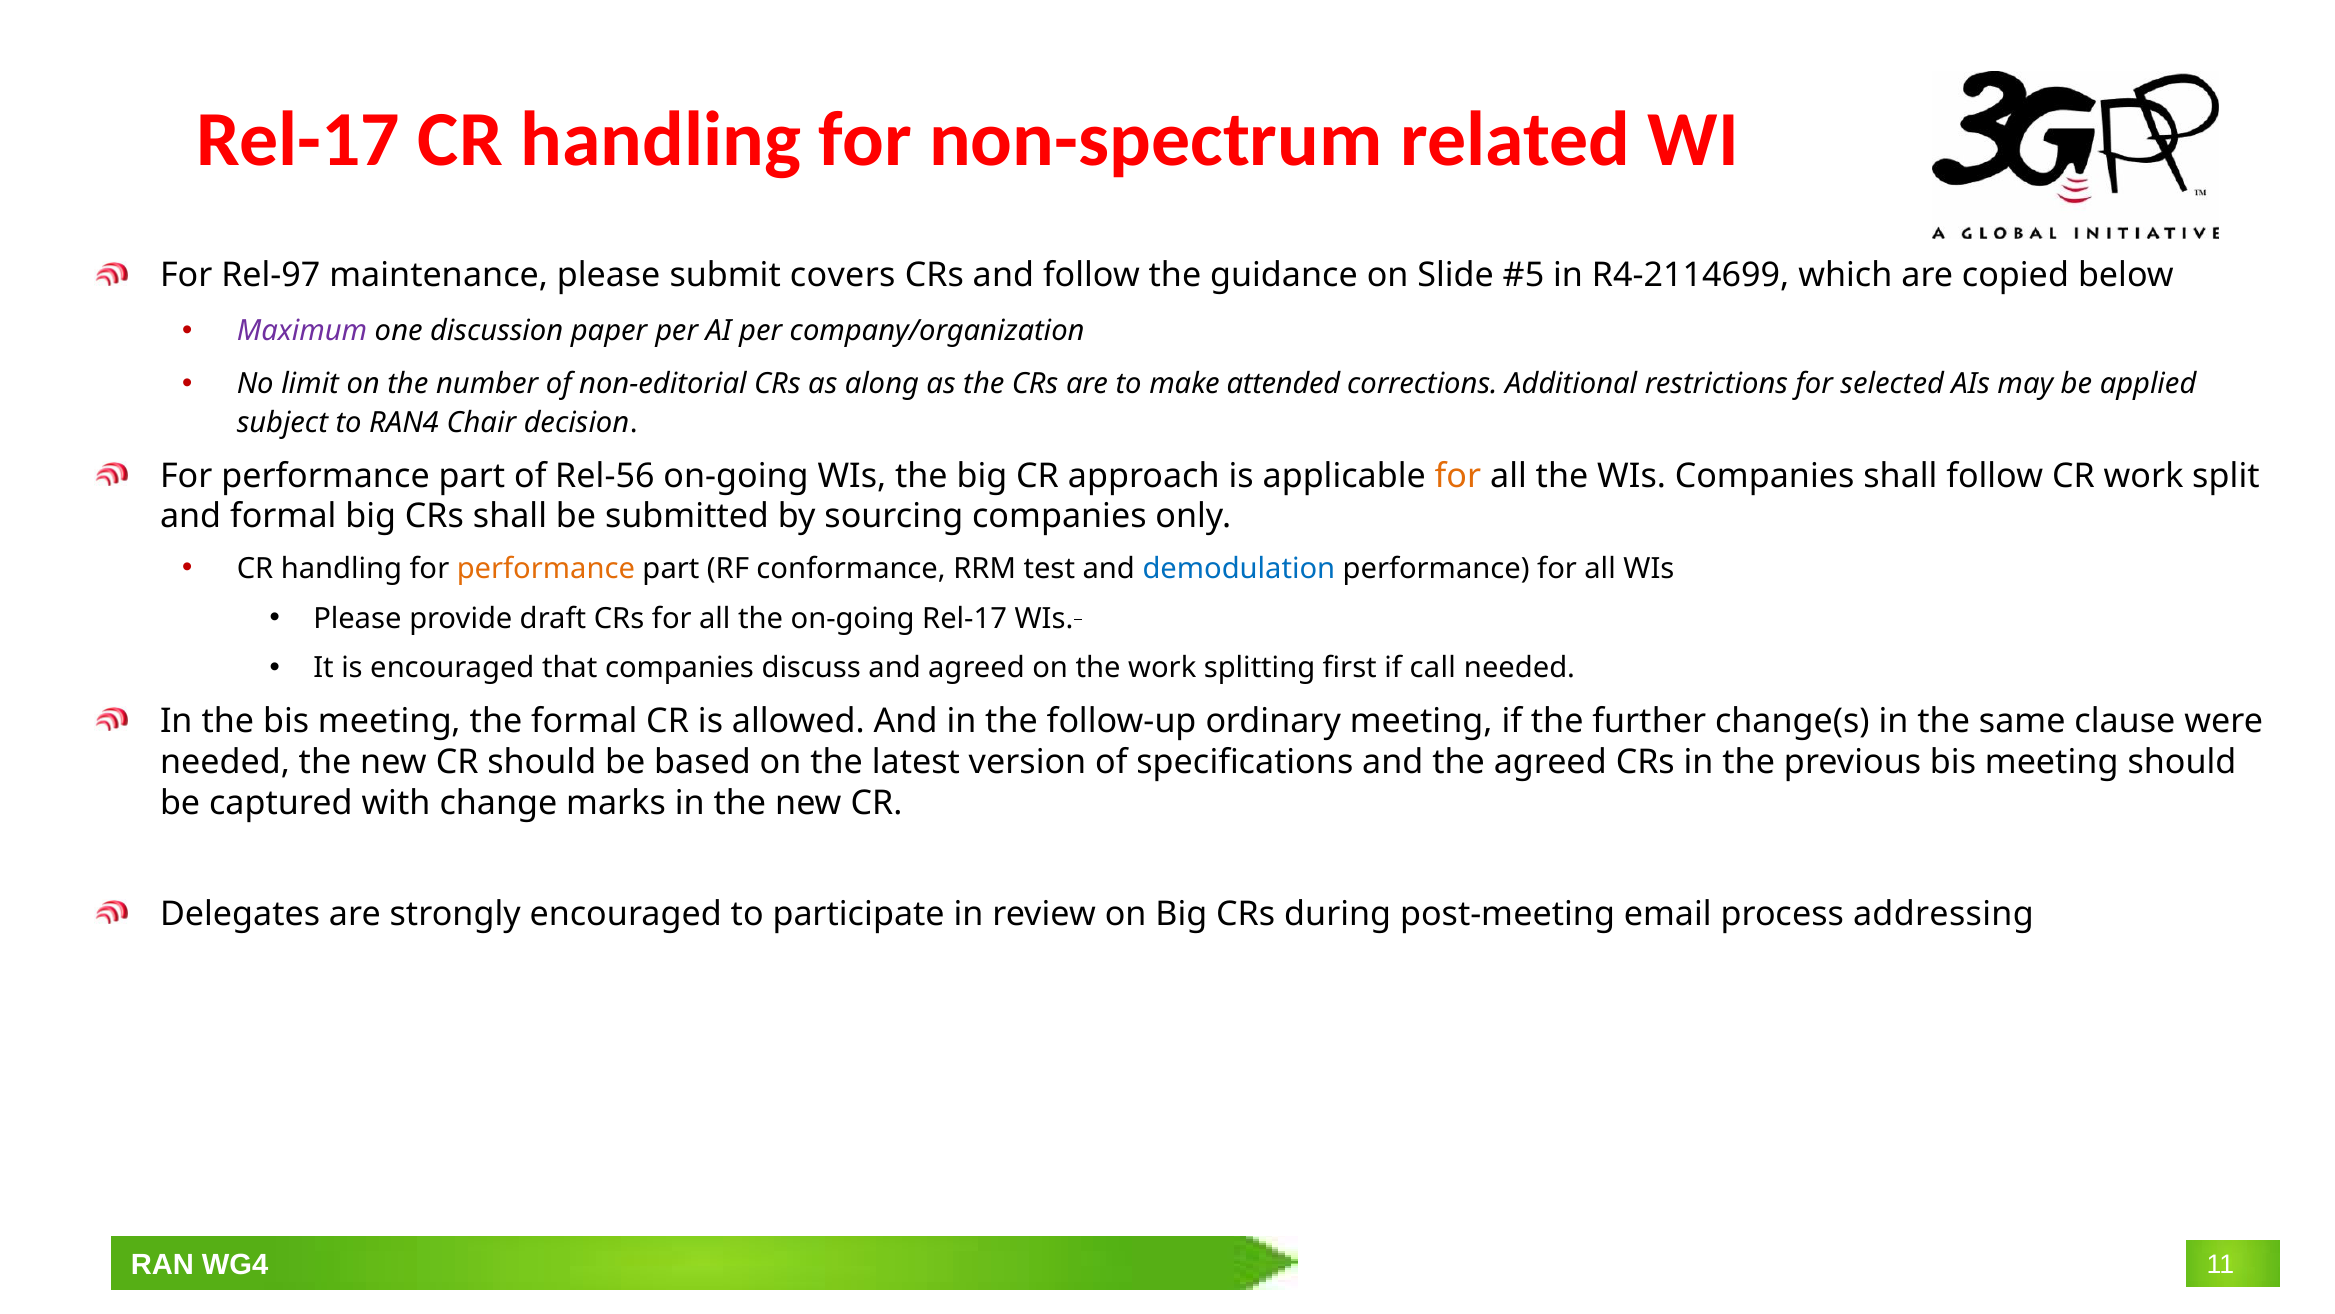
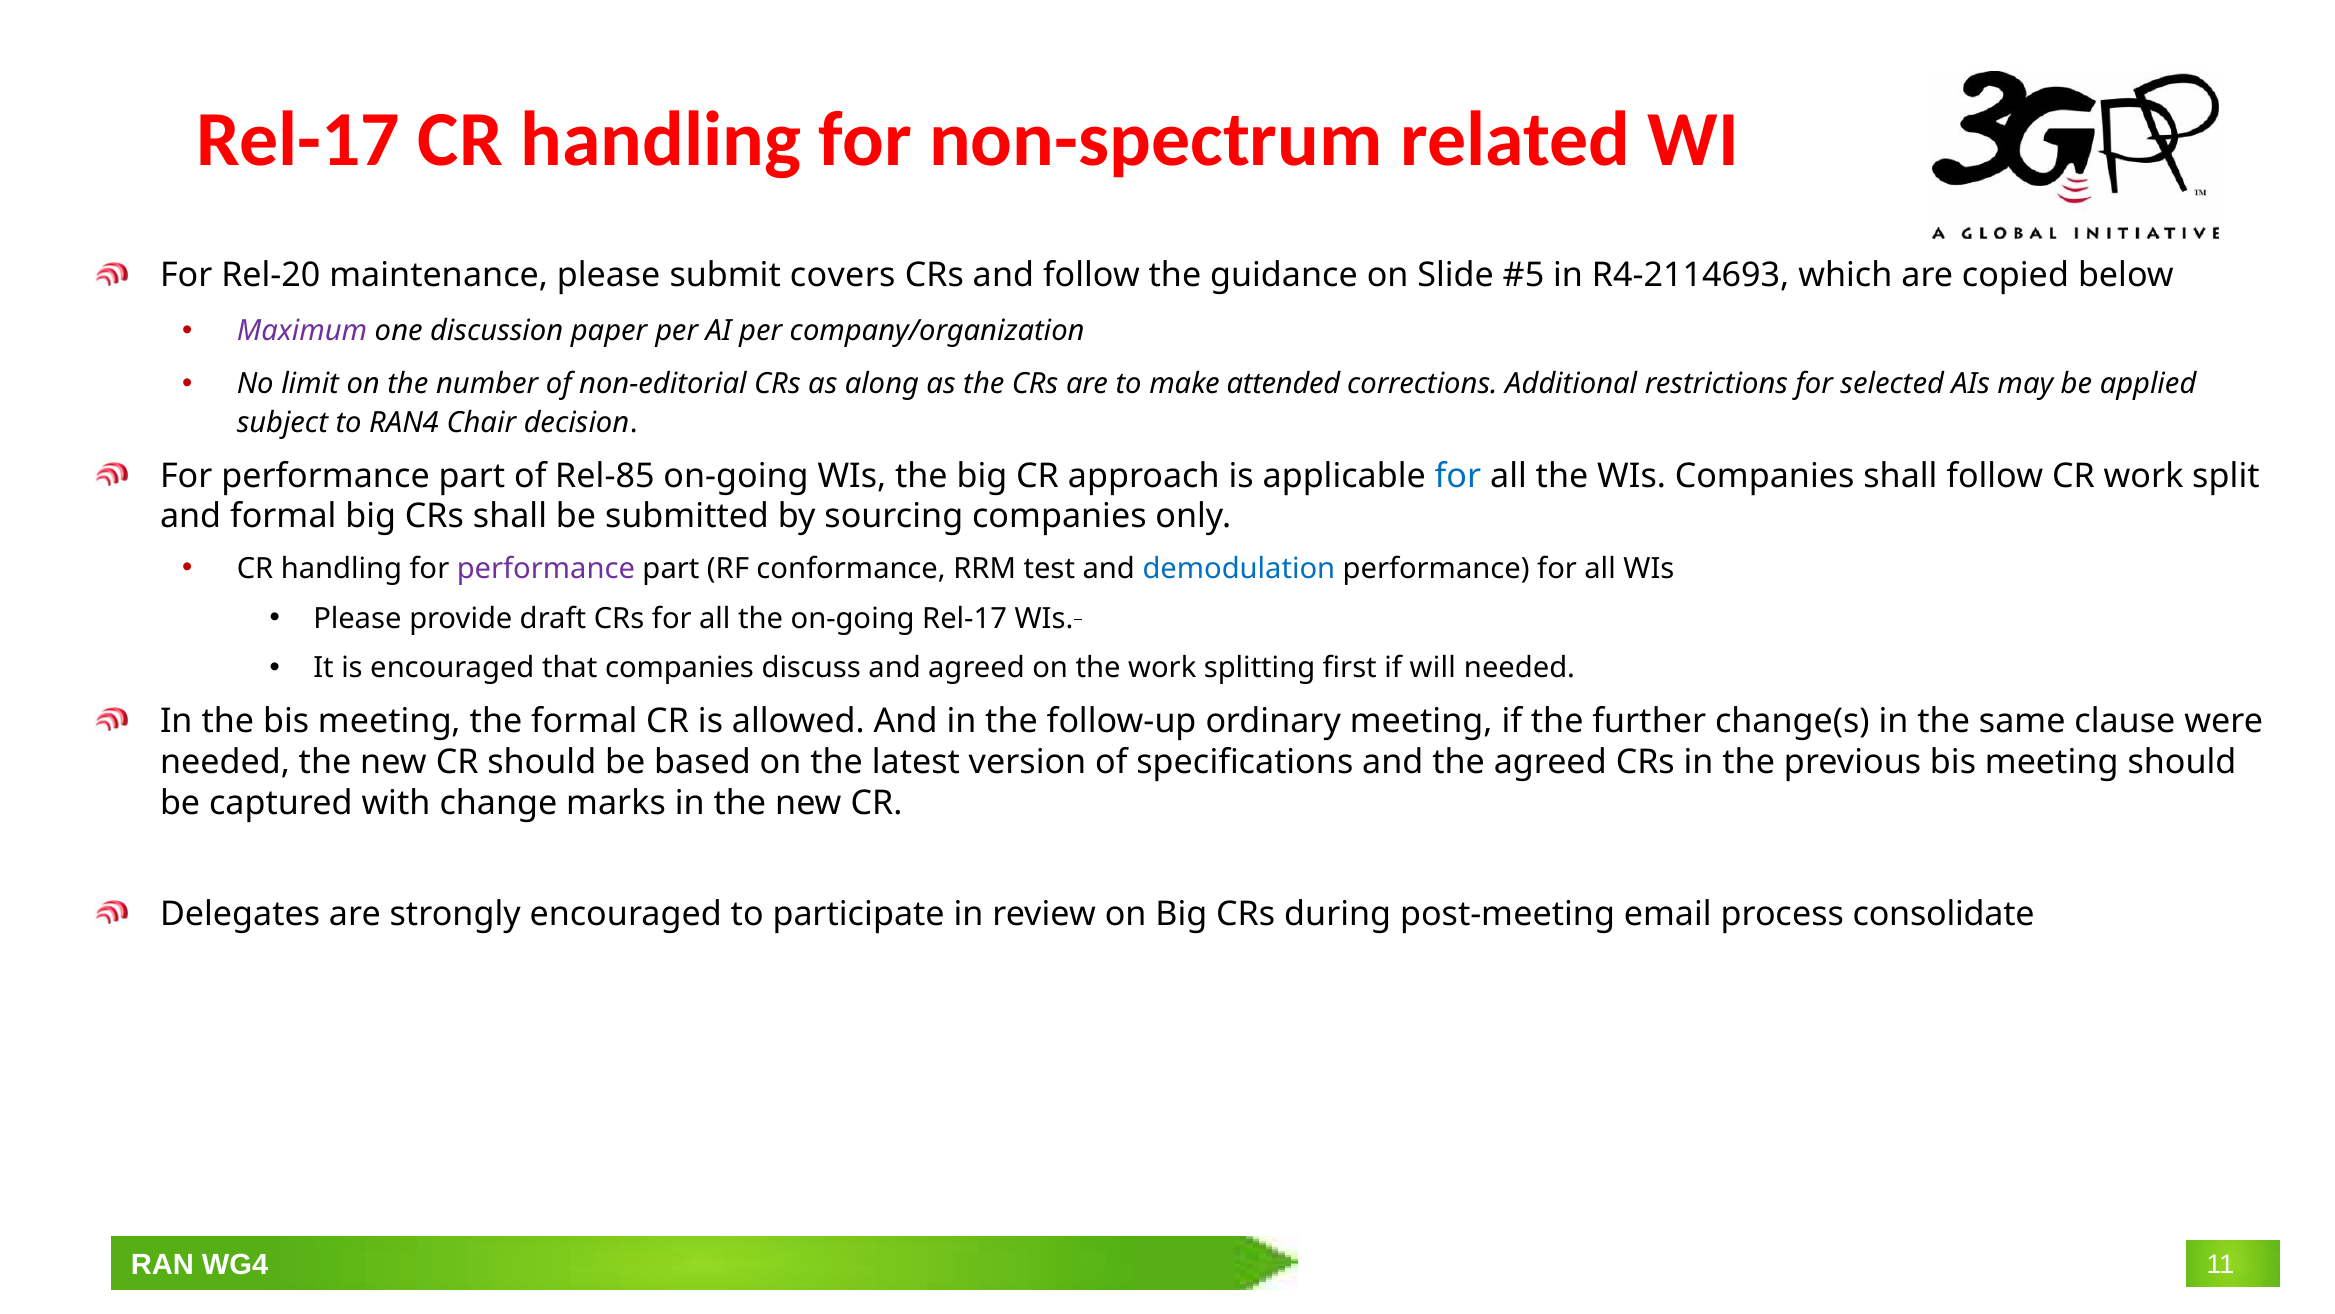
Rel-97: Rel-97 -> Rel-20
R4-2114699: R4-2114699 -> R4-2114693
Rel-56: Rel-56 -> Rel-85
for at (1458, 476) colour: orange -> blue
performance at (546, 569) colour: orange -> purple
call: call -> will
addressing: addressing -> consolidate
